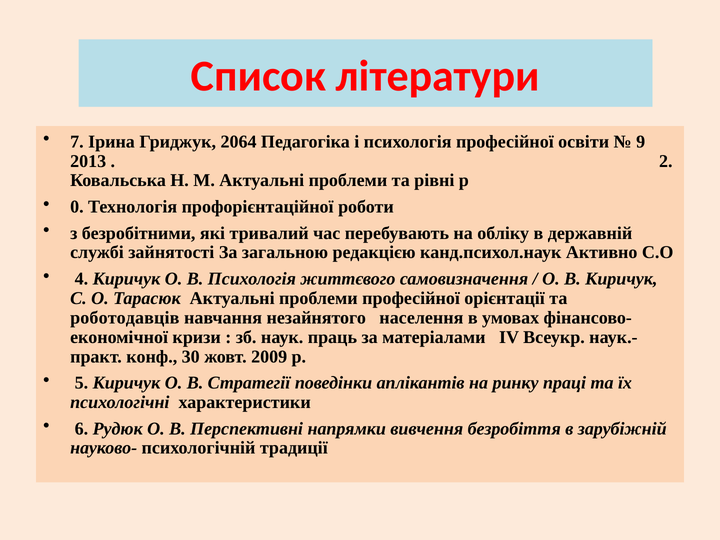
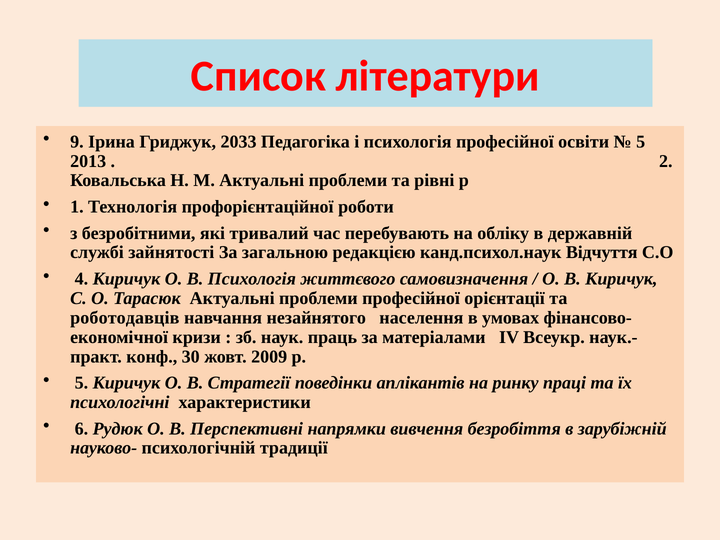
7: 7 -> 9
2064: 2064 -> 2033
9 at (641, 142): 9 -> 5
0: 0 -> 1
Активно: Активно -> Відчуття
